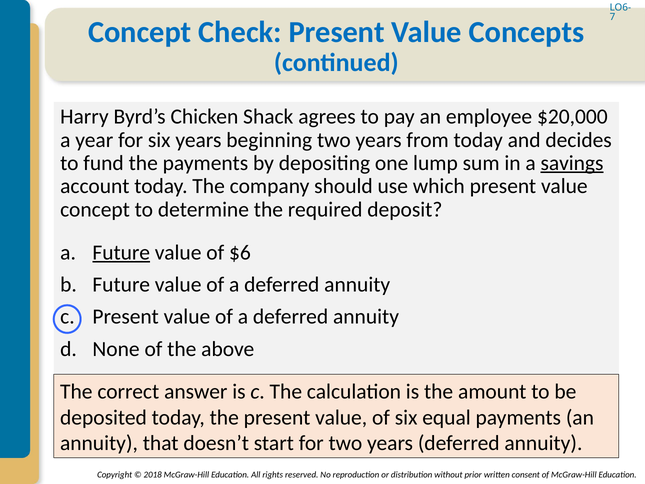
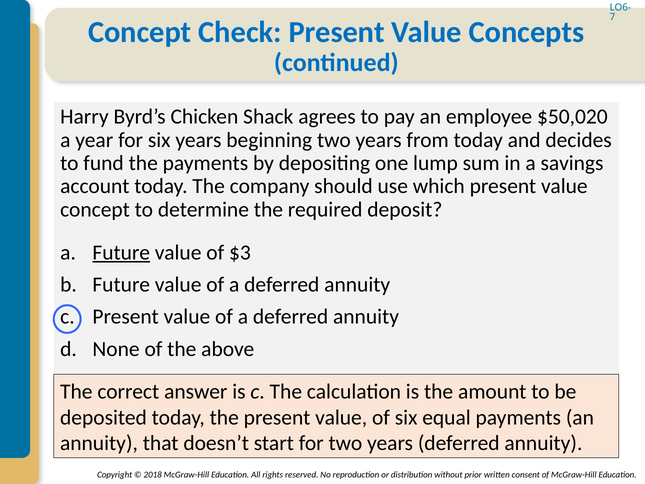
$20,000: $20,000 -> $50,020
savings underline: present -> none
$6: $6 -> $3
